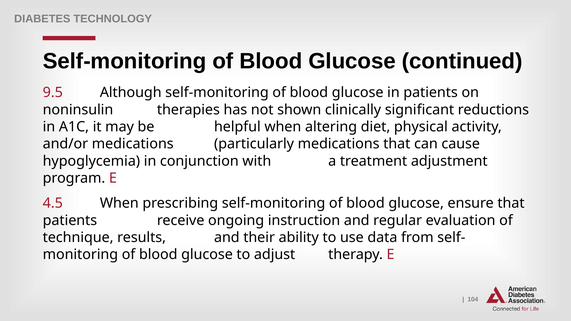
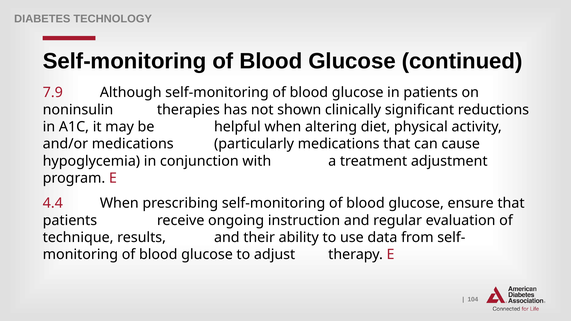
9.5: 9.5 -> 7.9
4.5: 4.5 -> 4.4
